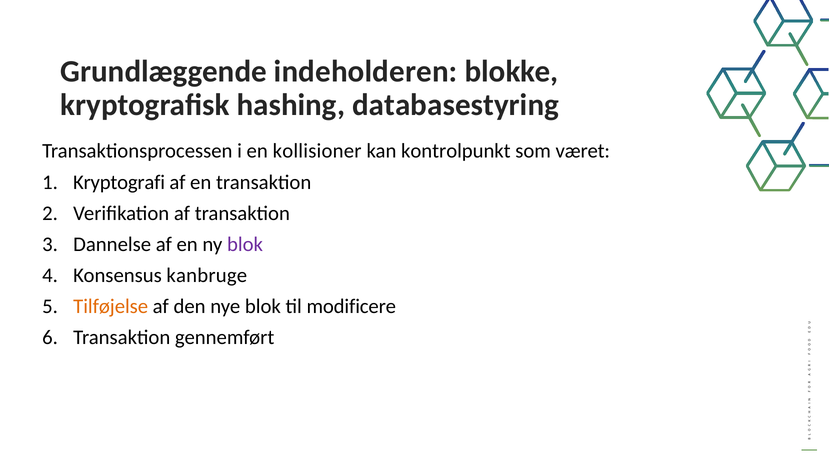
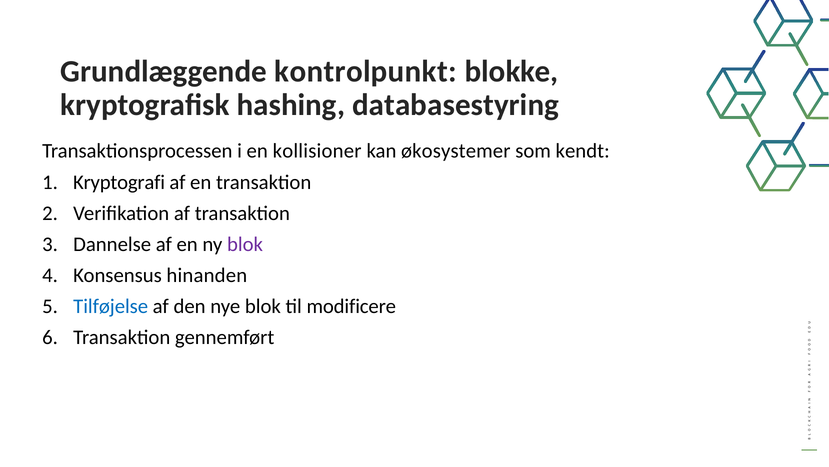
indeholderen: indeholderen -> kontrolpunkt
kontrolpunkt: kontrolpunkt -> økosystemer
været: været -> kendt
kanbruge: kanbruge -> hinanden
Tilføjelse colour: orange -> blue
